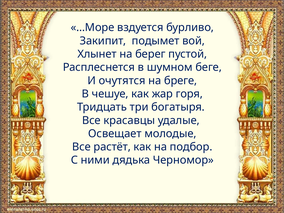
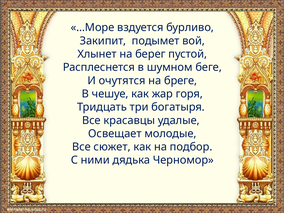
растёт: растёт -> сюжет
